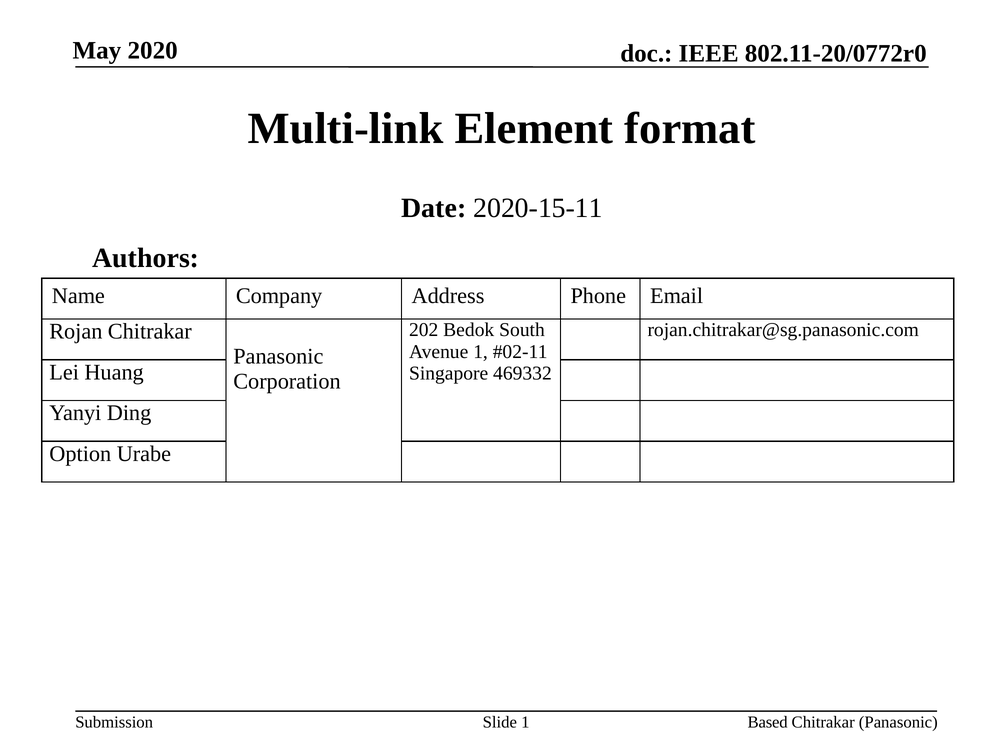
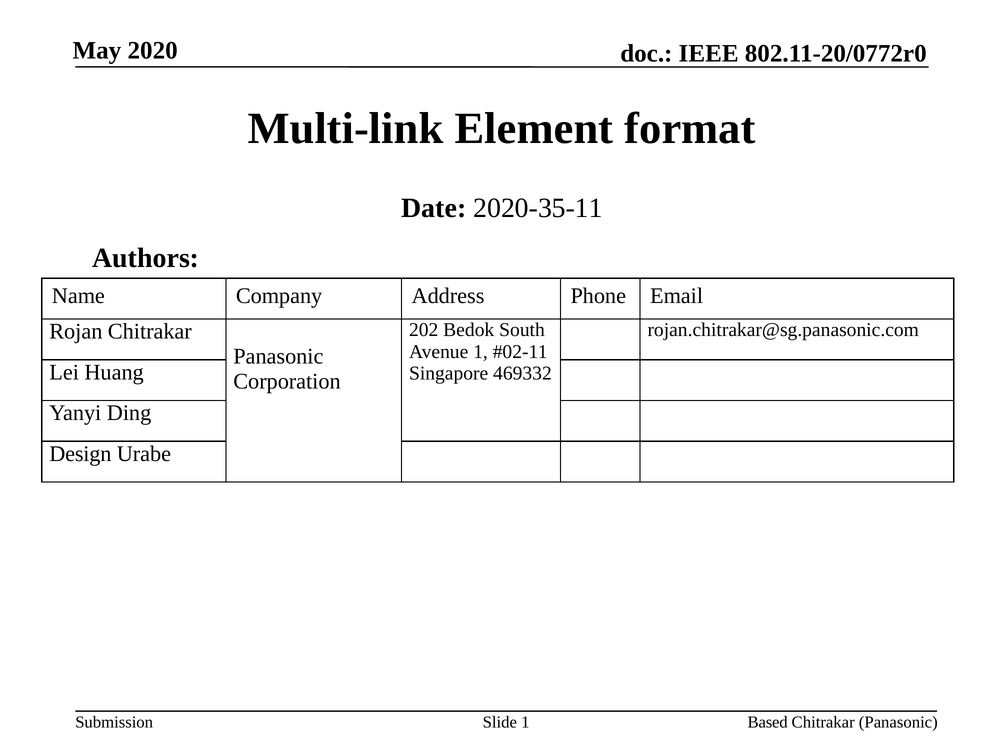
2020-15-11: 2020-15-11 -> 2020-35-11
Option: Option -> Design
